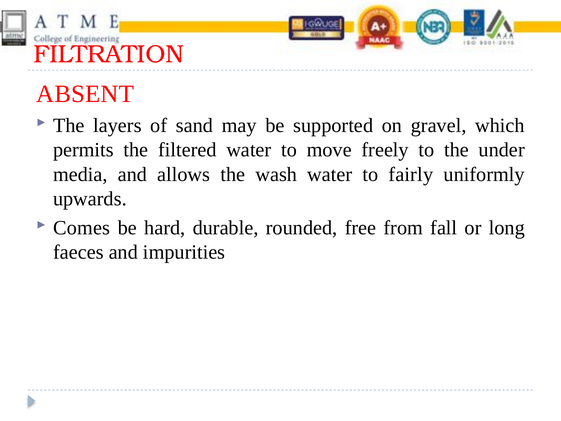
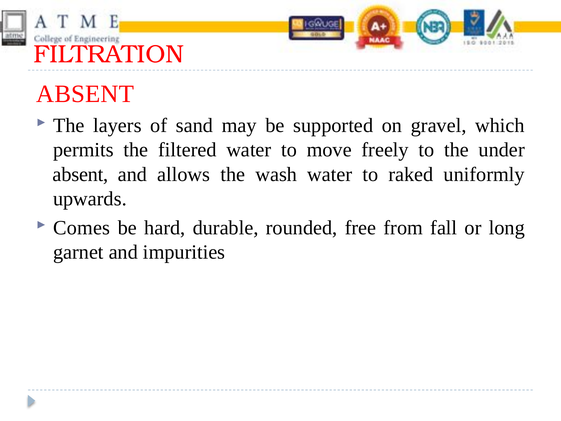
media at (80, 174): media -> absent
fairly: fairly -> raked
faeces: faeces -> garnet
